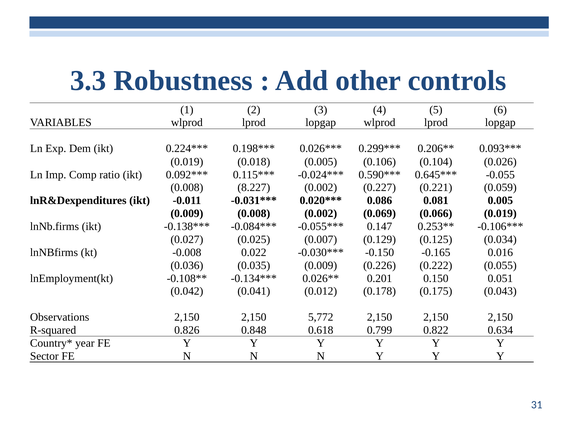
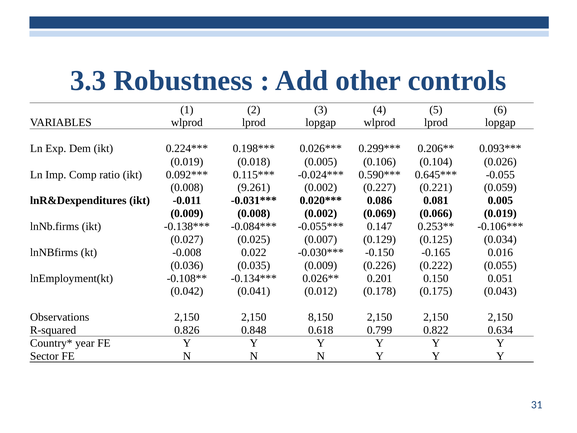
8.227: 8.227 -> 9.261
5,772: 5,772 -> 8,150
